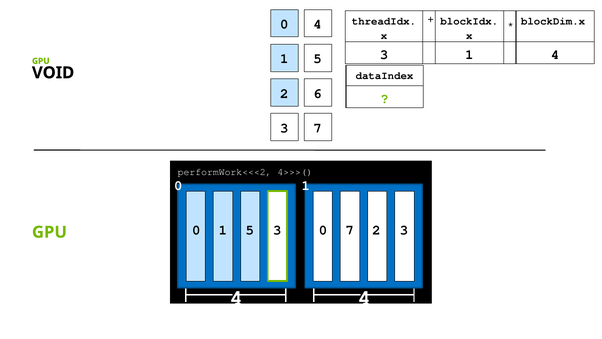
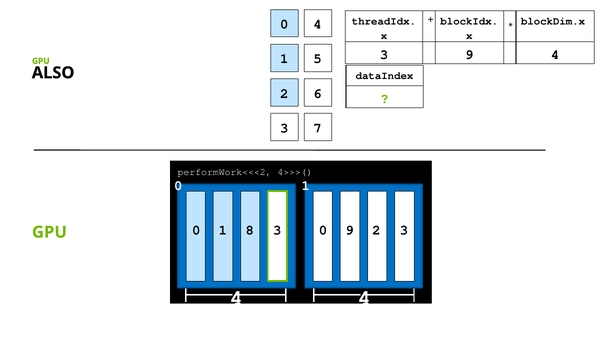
3 1: 1 -> 9
VOID: VOID -> ALSO
1 5: 5 -> 8
0 7: 7 -> 9
